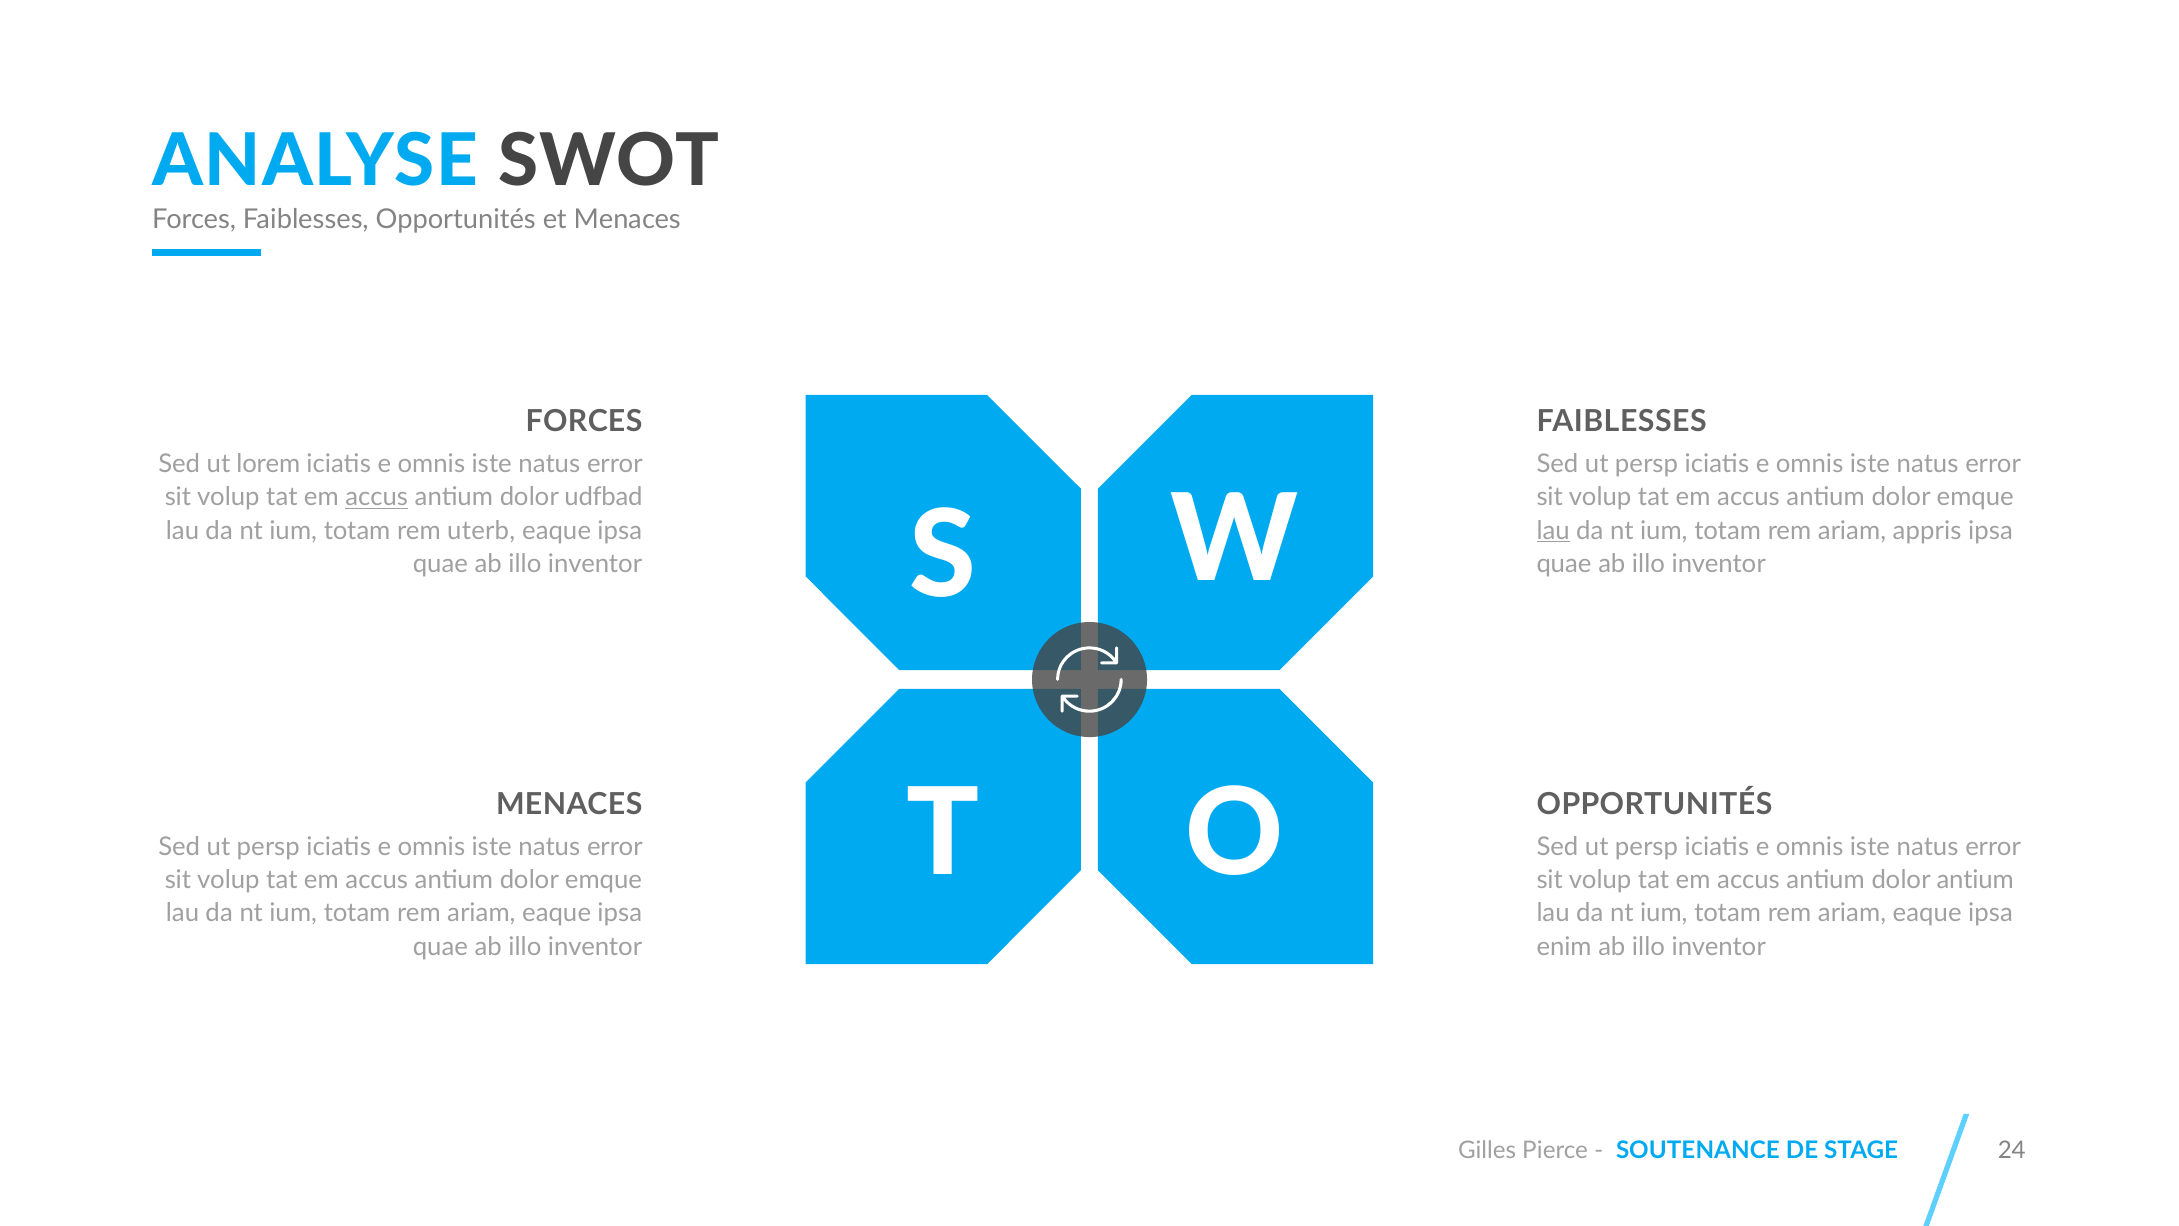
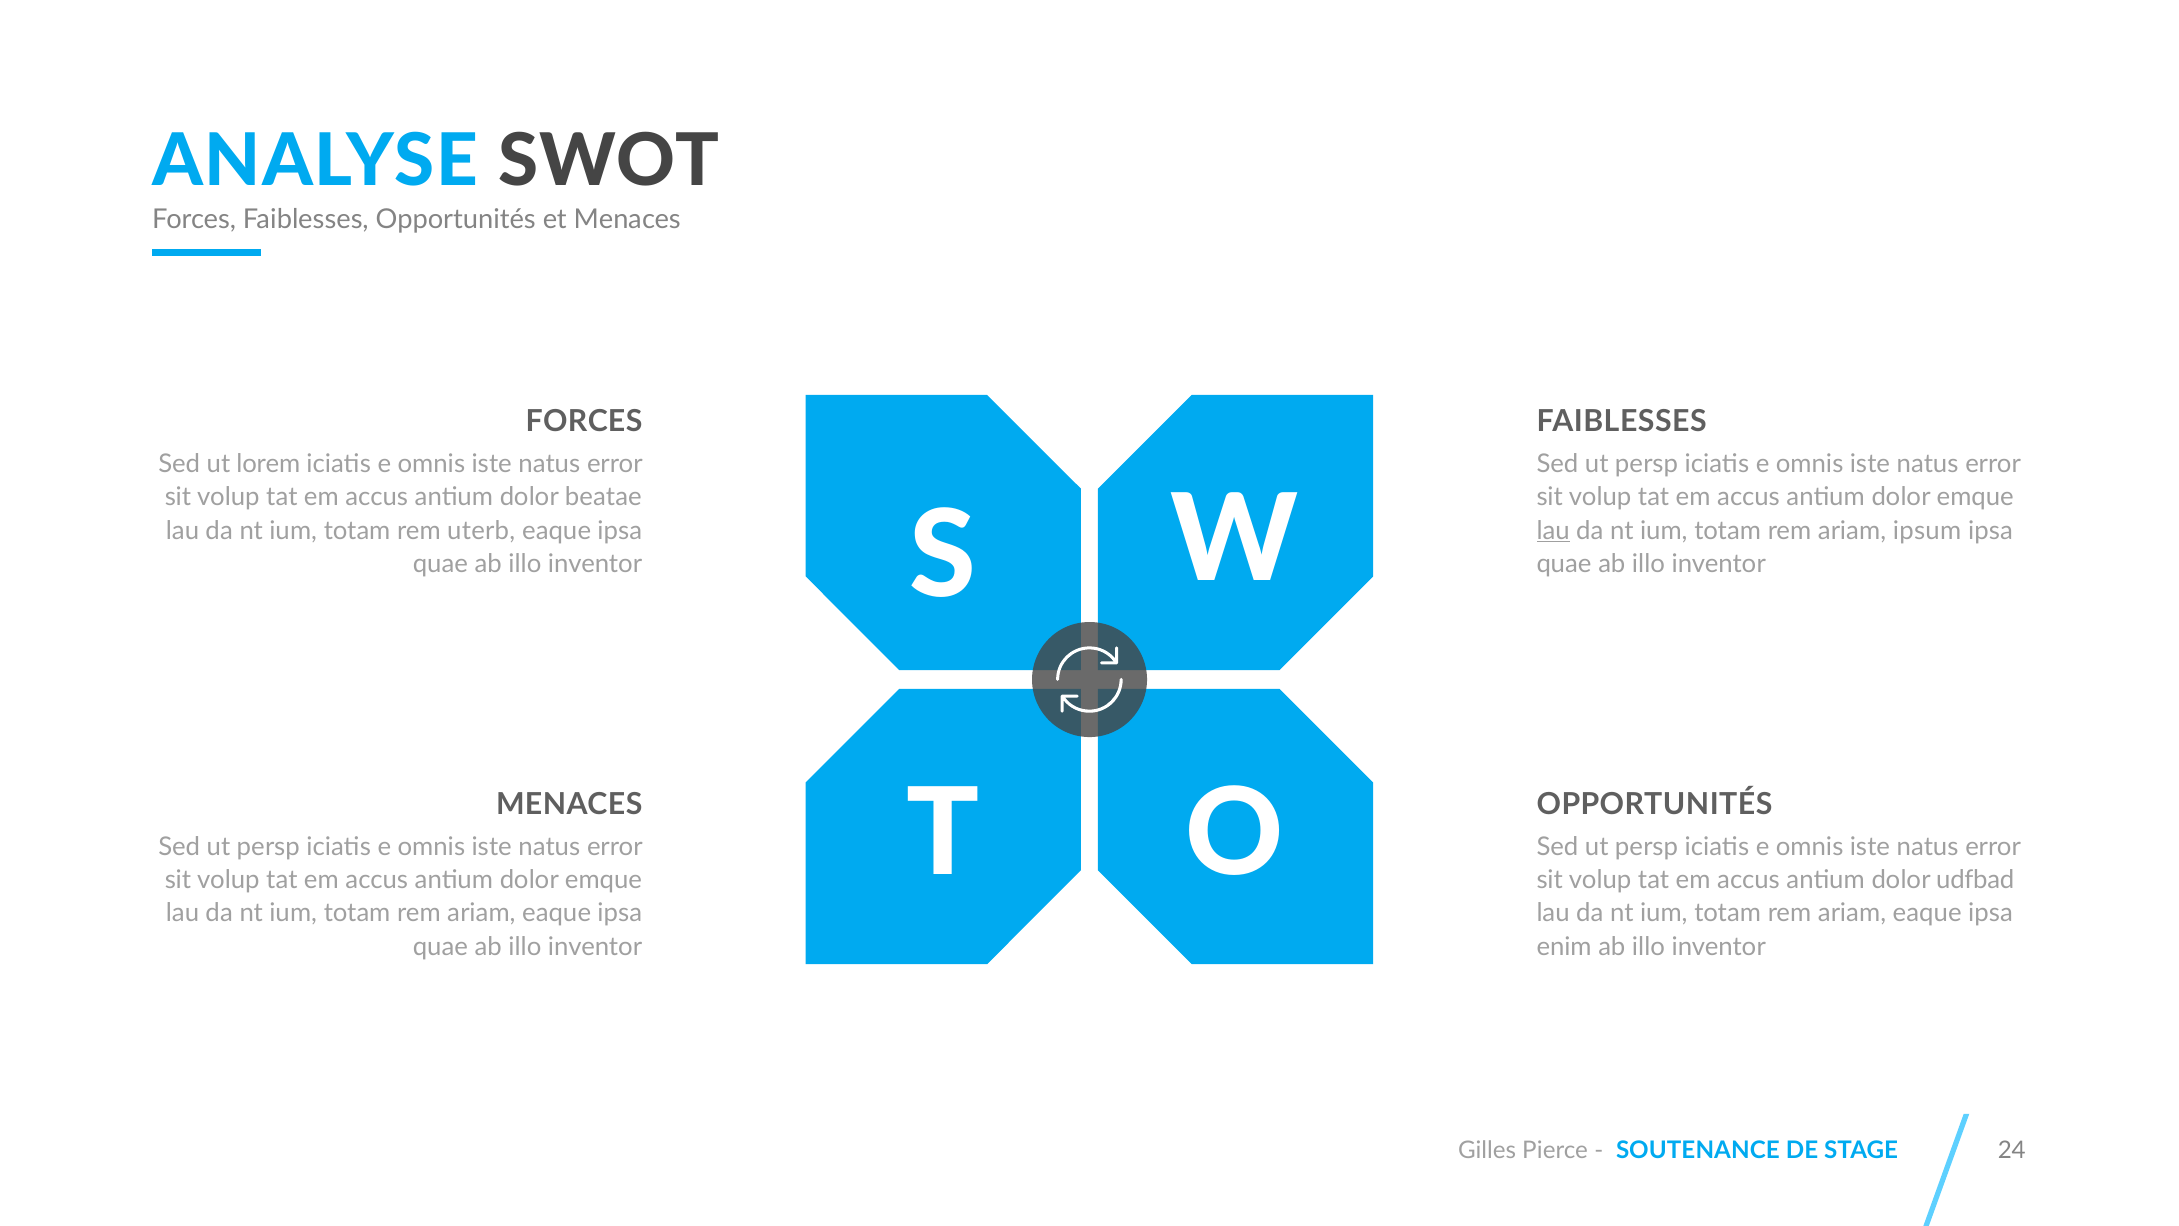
accus at (377, 497) underline: present -> none
udfbad: udfbad -> beatae
appris: appris -> ipsum
dolor antium: antium -> udfbad
